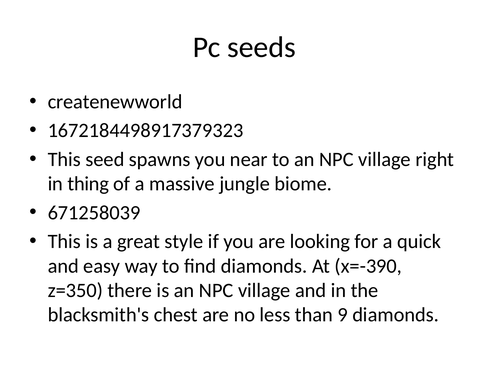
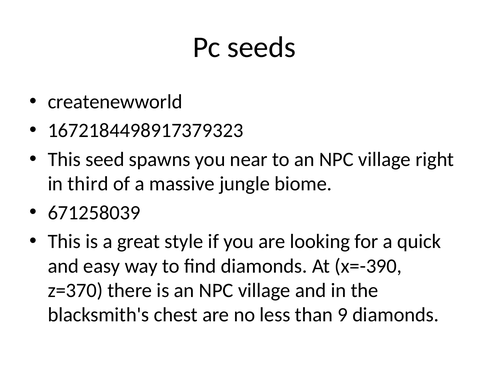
thing: thing -> third
z=350: z=350 -> z=370
